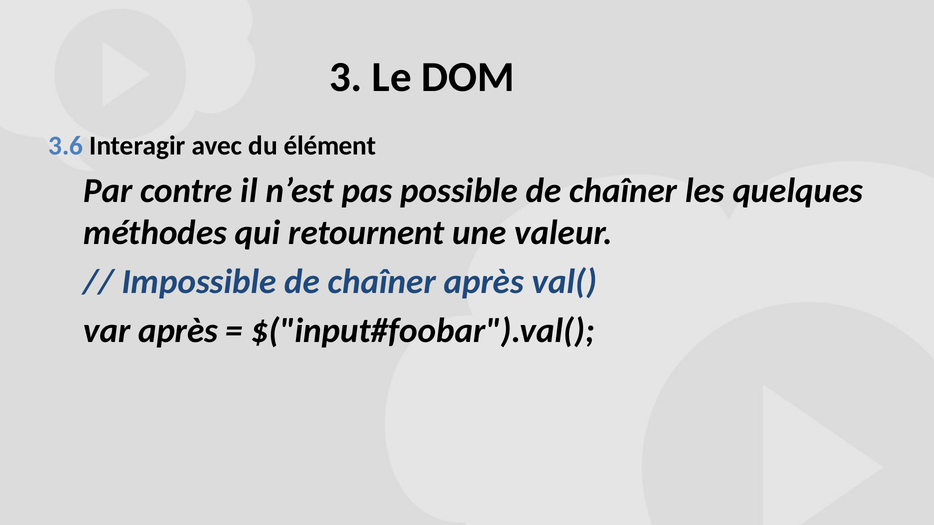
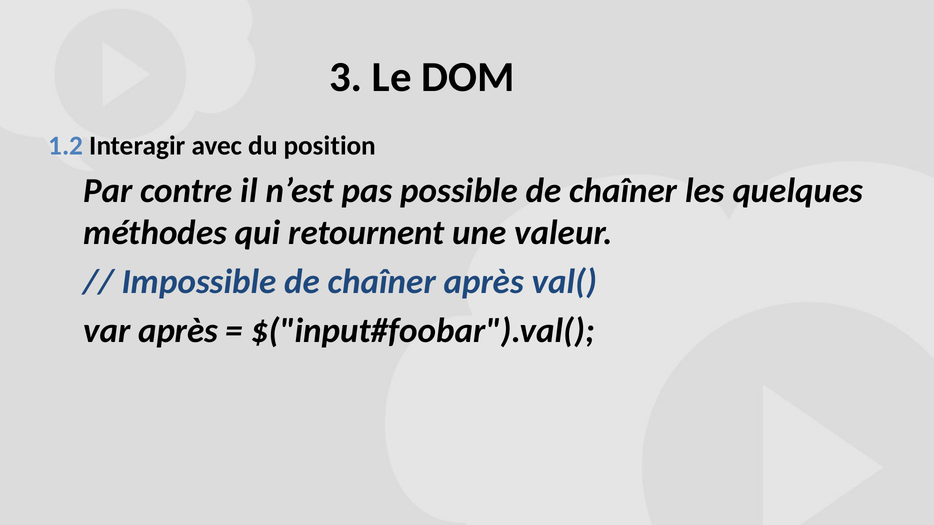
3.6: 3.6 -> 1.2
élément: élément -> position
